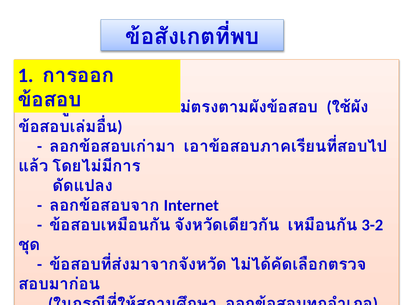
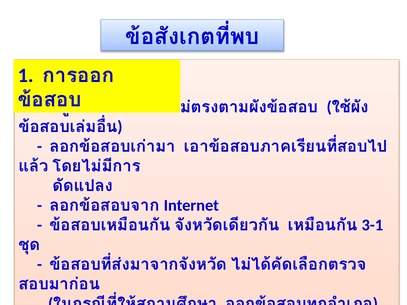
3-2: 3-2 -> 3-1
